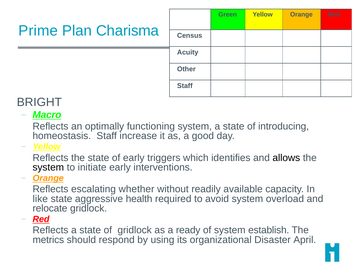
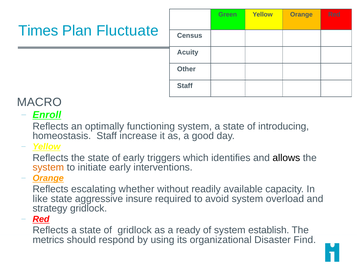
Prime: Prime -> Times
Charisma: Charisma -> Fluctuate
BRIGHT: BRIGHT -> MACRO
Macro: Macro -> Enroll
system at (48, 167) colour: black -> orange
health: health -> insure
relocate: relocate -> strategy
April: April -> Find
